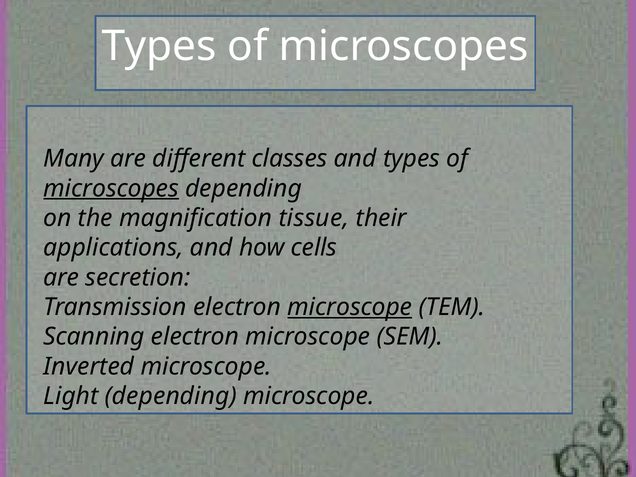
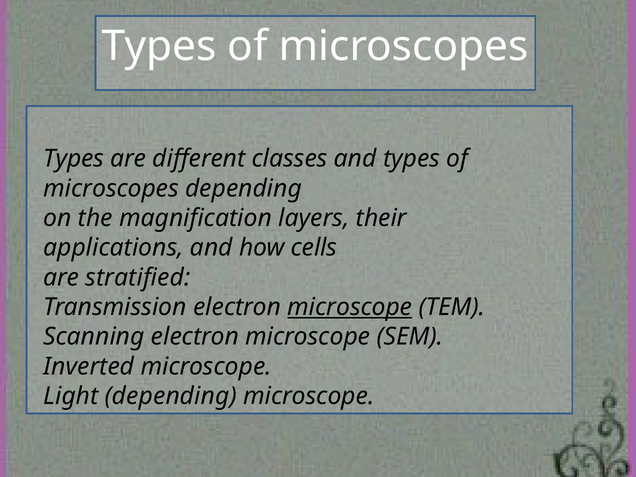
Many at (74, 159): Many -> Types
microscopes at (111, 188) underline: present -> none
tissue: tissue -> layers
secretion: secretion -> stratified
